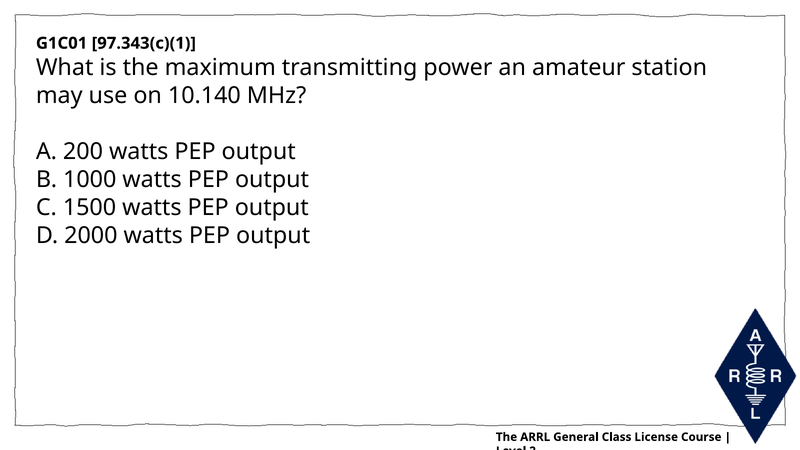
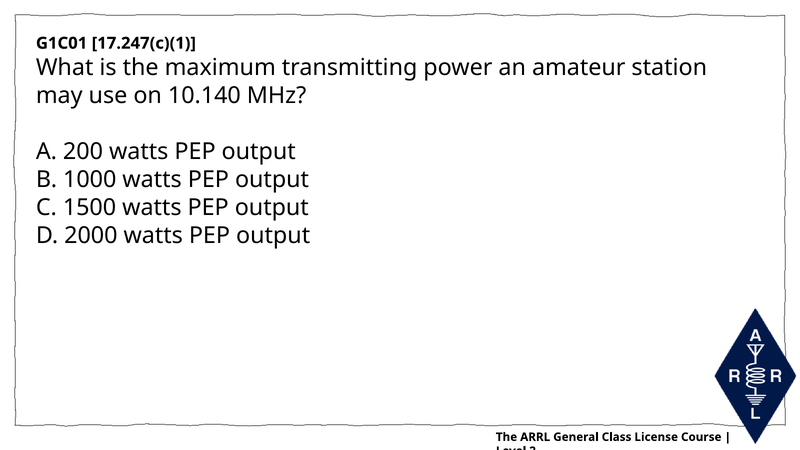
97.343(c)(1: 97.343(c)(1 -> 17.247(c)(1
